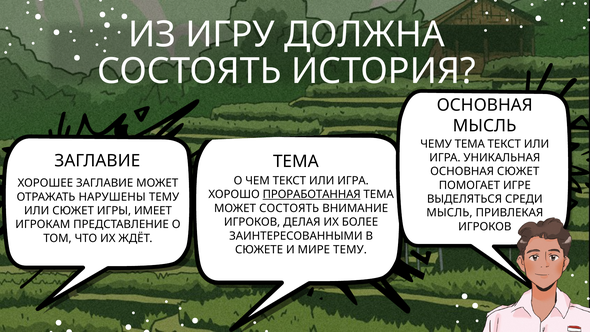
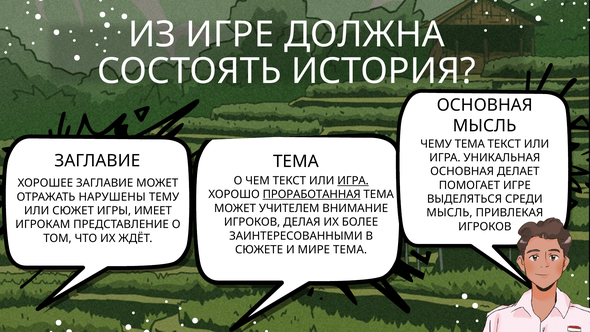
ИЗ ИГРУ: ИГРУ -> ИГРЕ
ОСНОВНАЯ СЮЖЕТ: СЮЖЕТ -> ДЕЛАЕТ
ИГРА at (353, 181) underline: none -> present
МОЖЕТ СОСТОЯТЬ: СОСТОЯТЬ -> УЧИТЕЛЕМ
МИРЕ ТЕМУ: ТЕМУ -> ТЕМА
